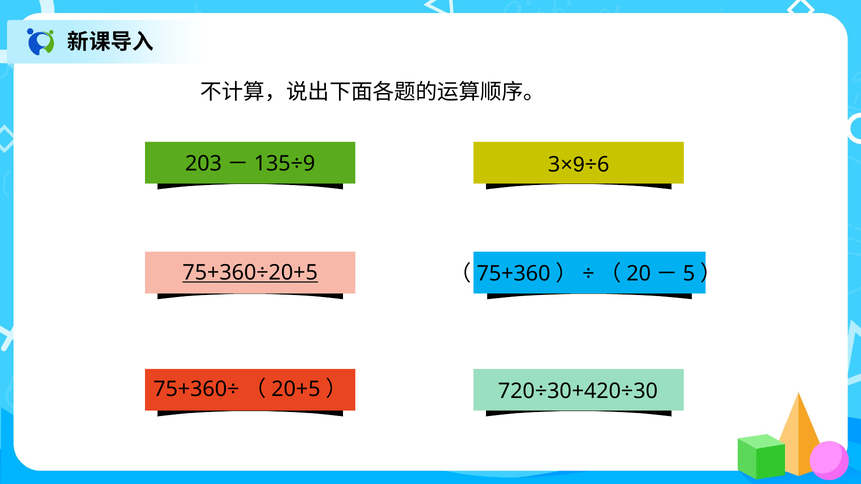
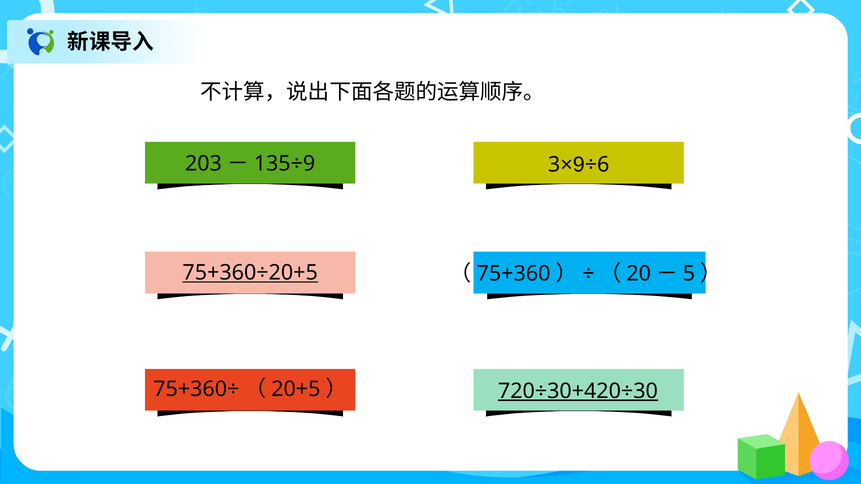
720÷30+420÷30 underline: none -> present
